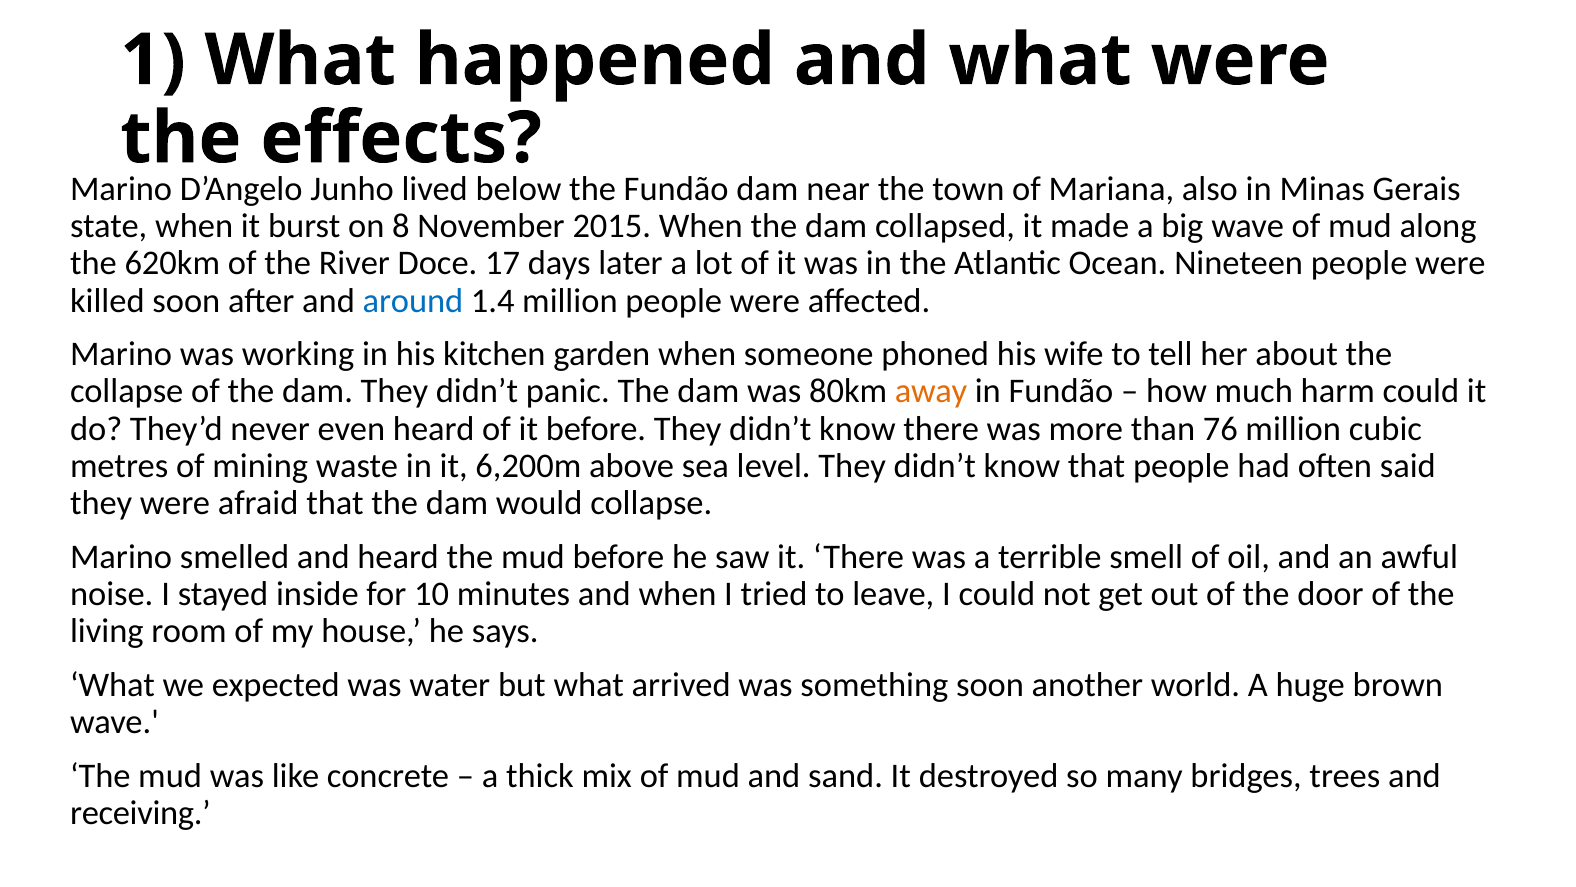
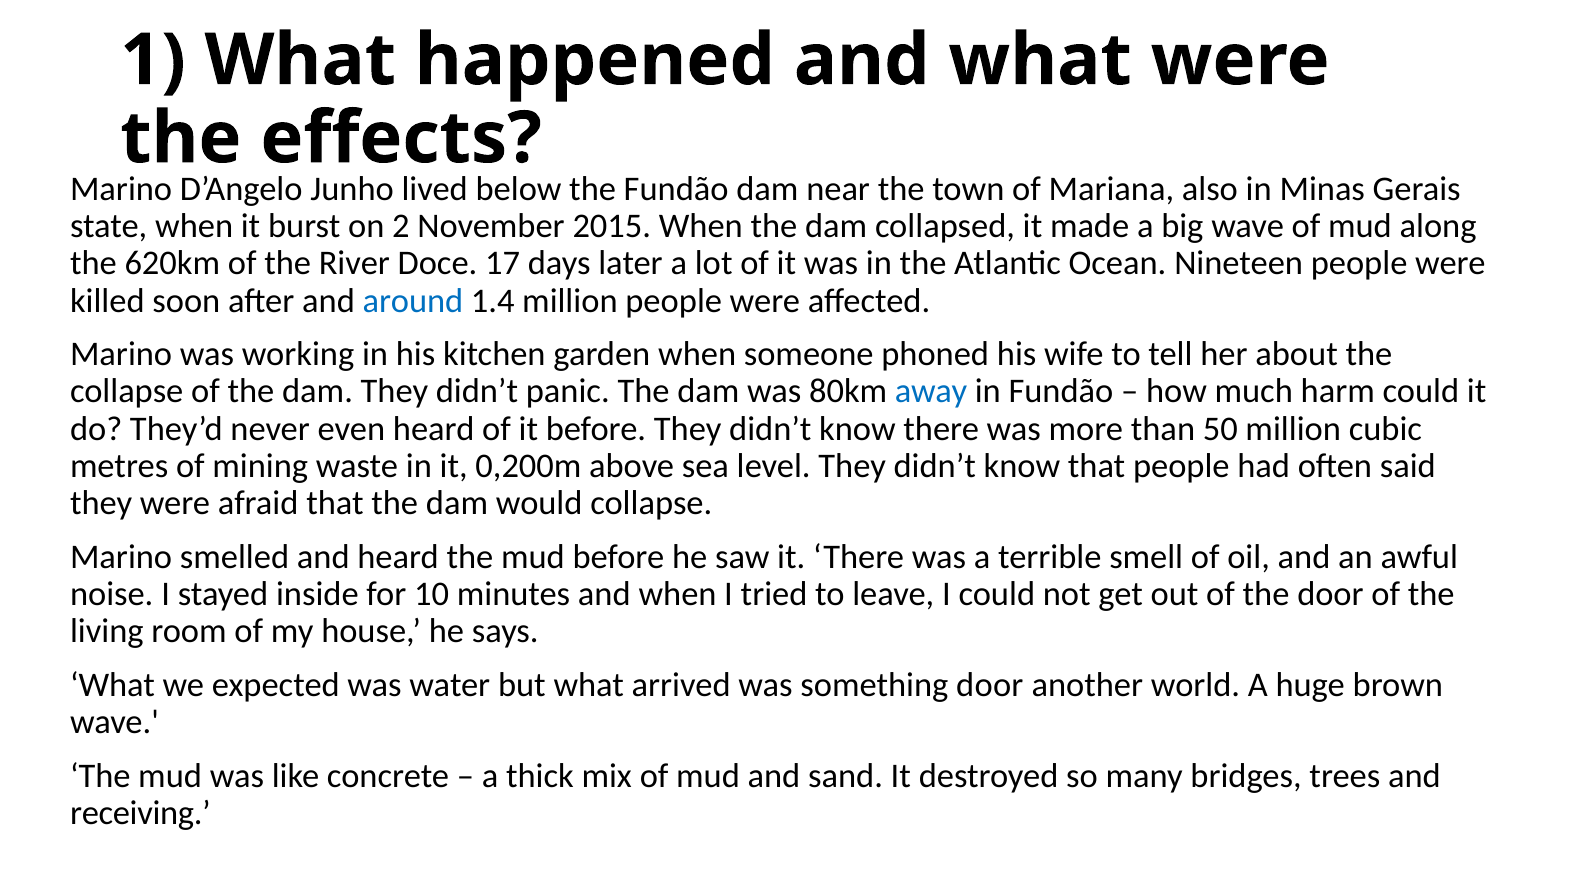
8: 8 -> 2
away colour: orange -> blue
76: 76 -> 50
6,200m: 6,200m -> 0,200m
something soon: soon -> door
